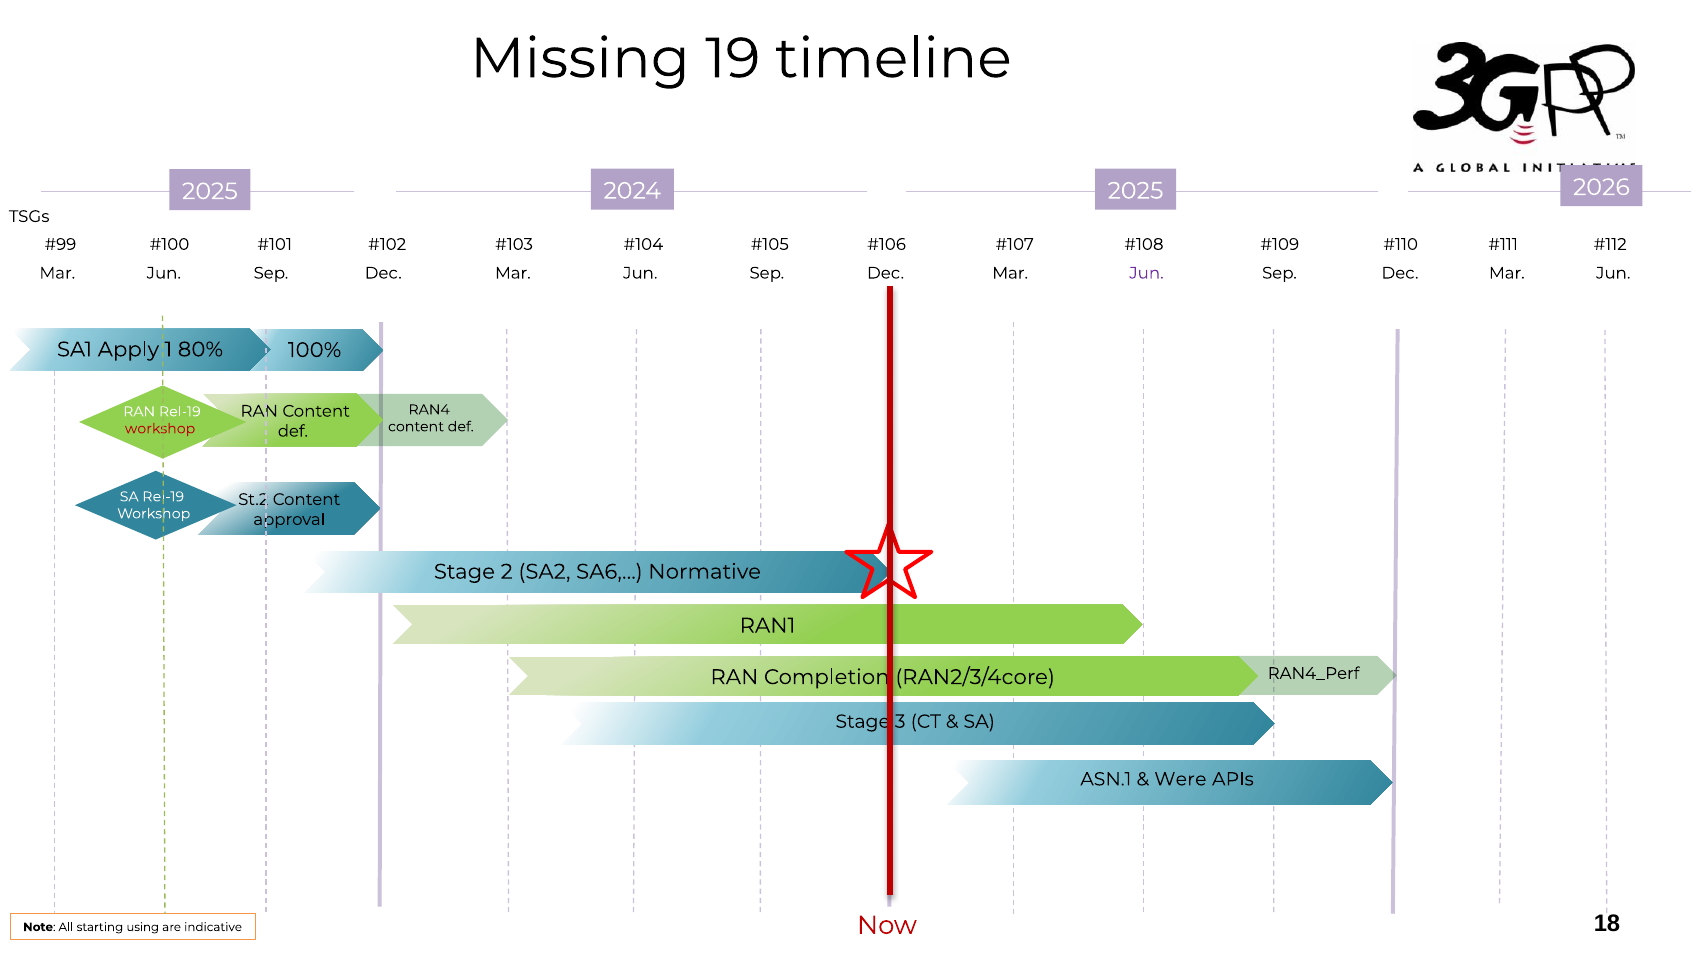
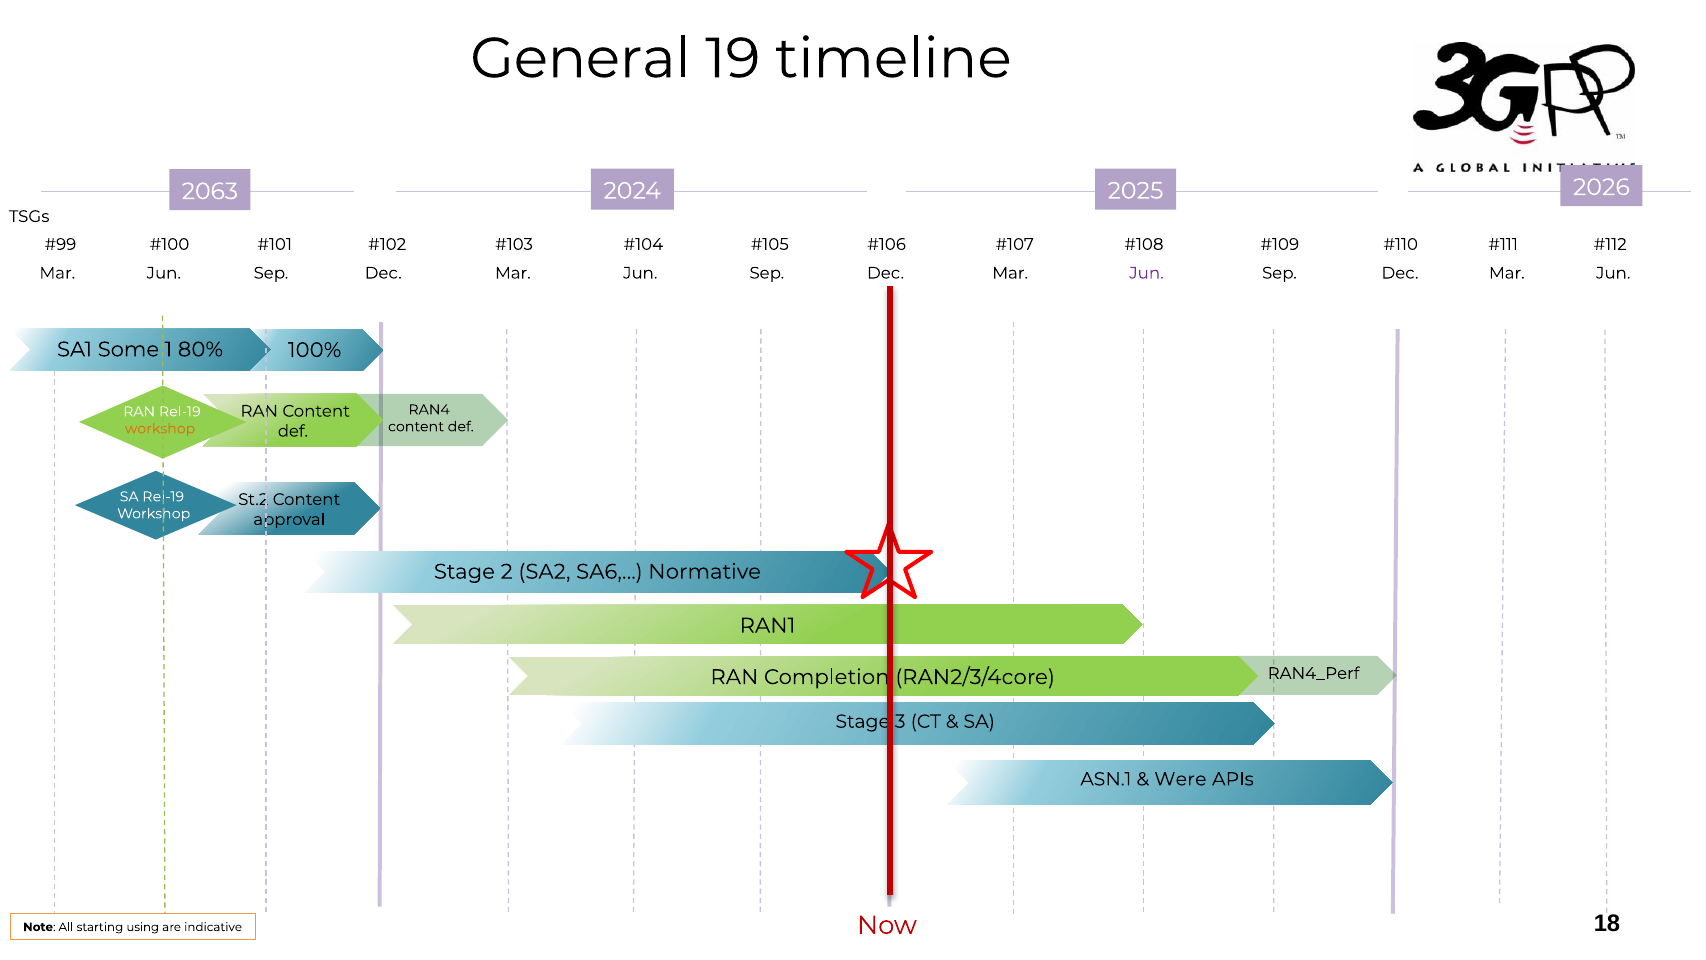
Missing: Missing -> General
2025 at (210, 191): 2025 -> 2063
Apply: Apply -> Some
workshop at (160, 428) colour: red -> orange
